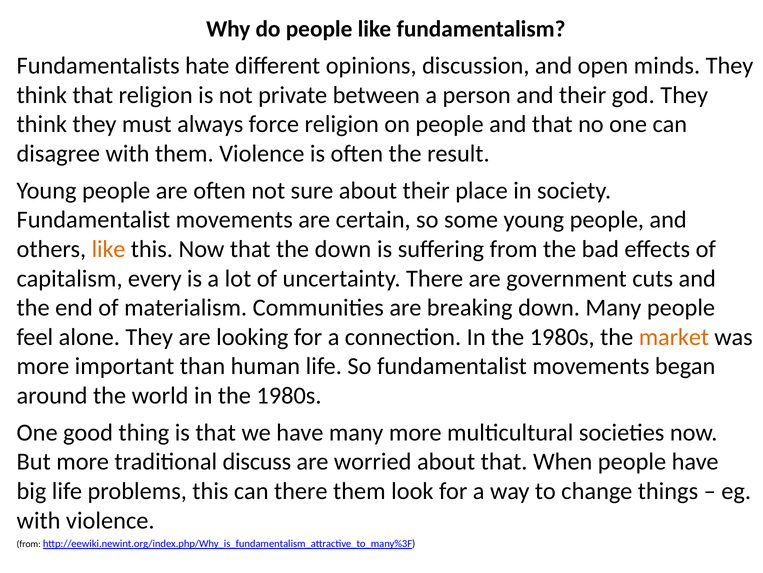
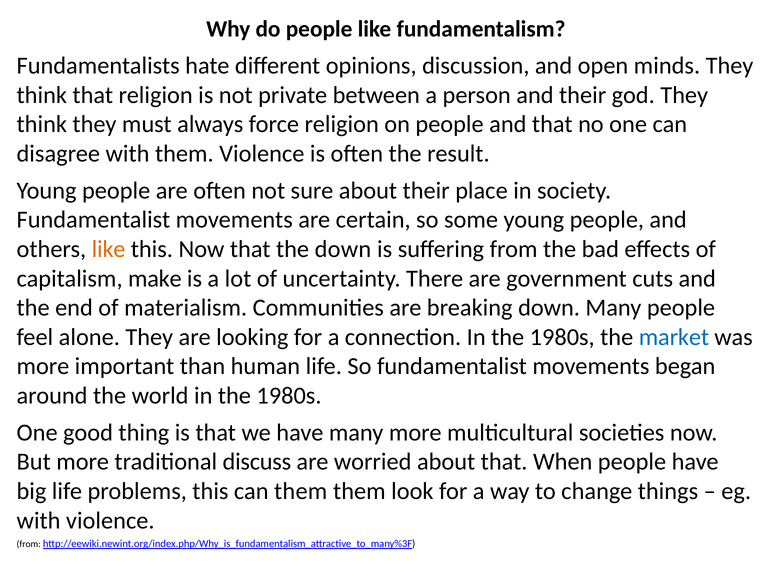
every: every -> make
market colour: orange -> blue
can there: there -> them
